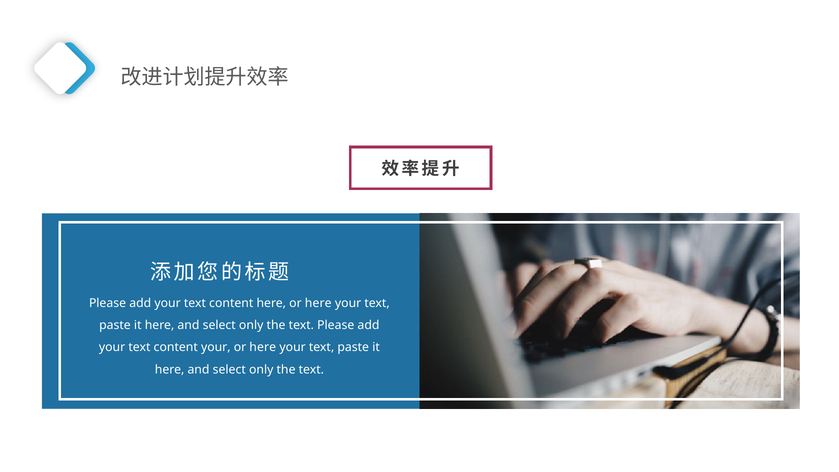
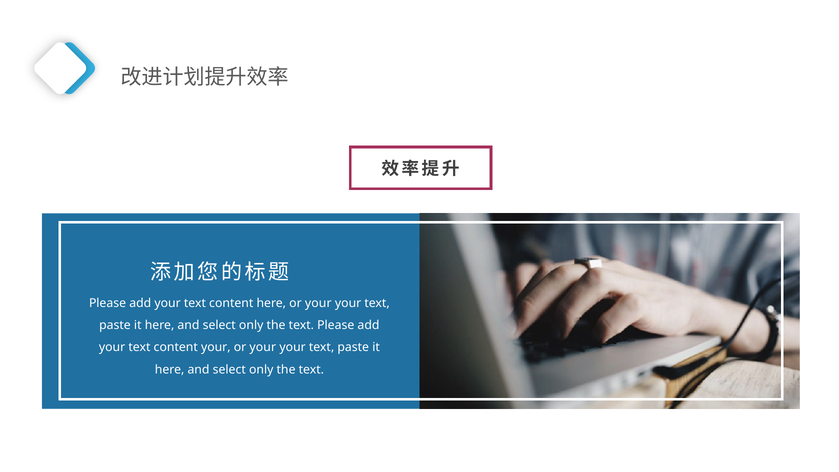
here or here: here -> your
here at (263, 347): here -> your
